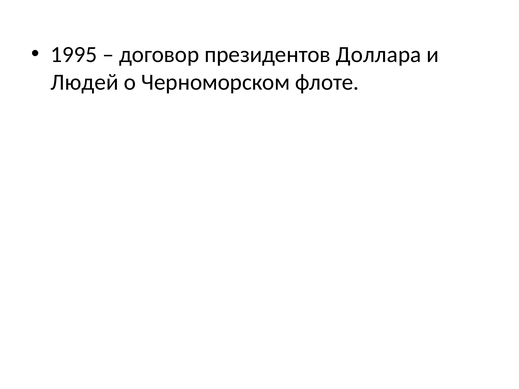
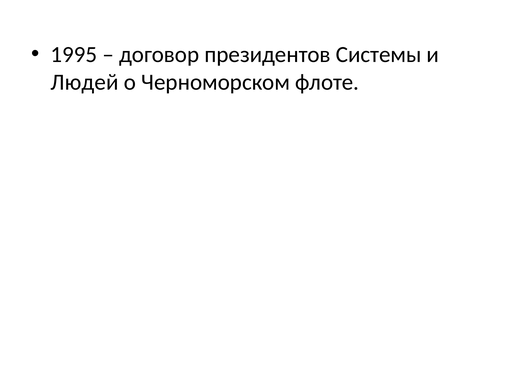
Доллара: Доллара -> Системы
